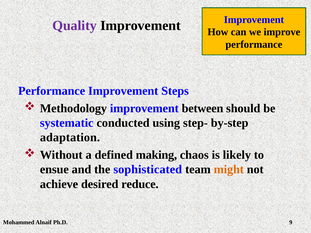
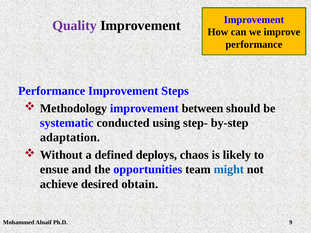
making: making -> deploys
sophisticated: sophisticated -> opportunities
might colour: orange -> blue
reduce: reduce -> obtain
